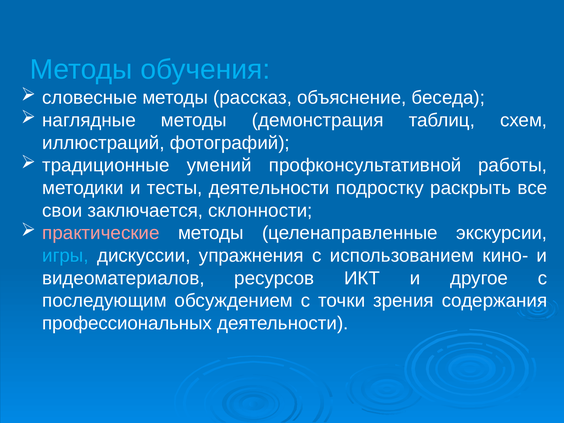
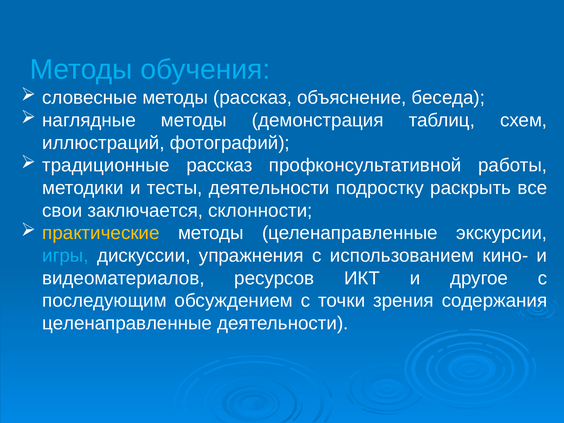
традиционные умений: умений -> рассказ
практические colour: pink -> yellow
профессиональных at (127, 323): профессиональных -> целенаправленные
